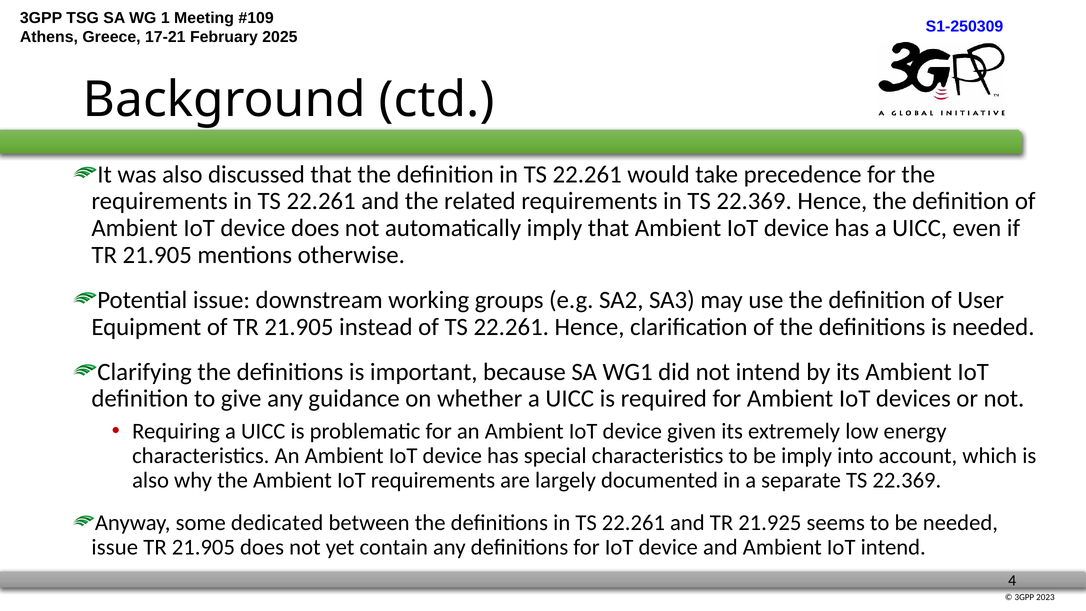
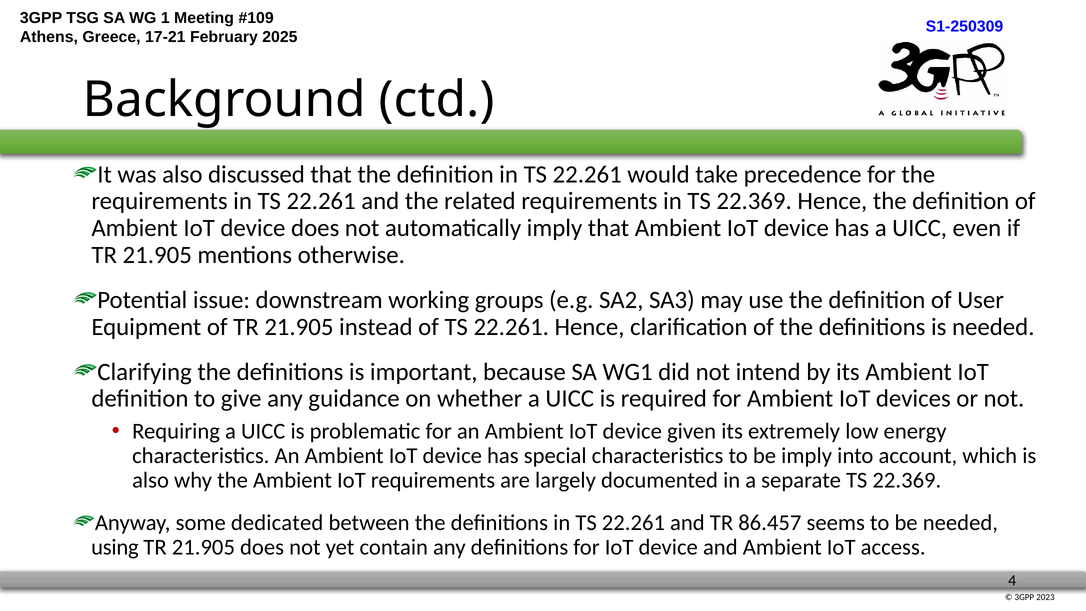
21.925: 21.925 -> 86.457
issue at (115, 547): issue -> using
IoT intend: intend -> access
